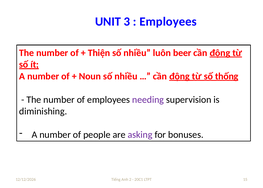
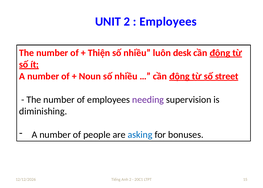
UNIT 3: 3 -> 2
beer: beer -> desk
thống: thống -> street
asking colour: purple -> blue
